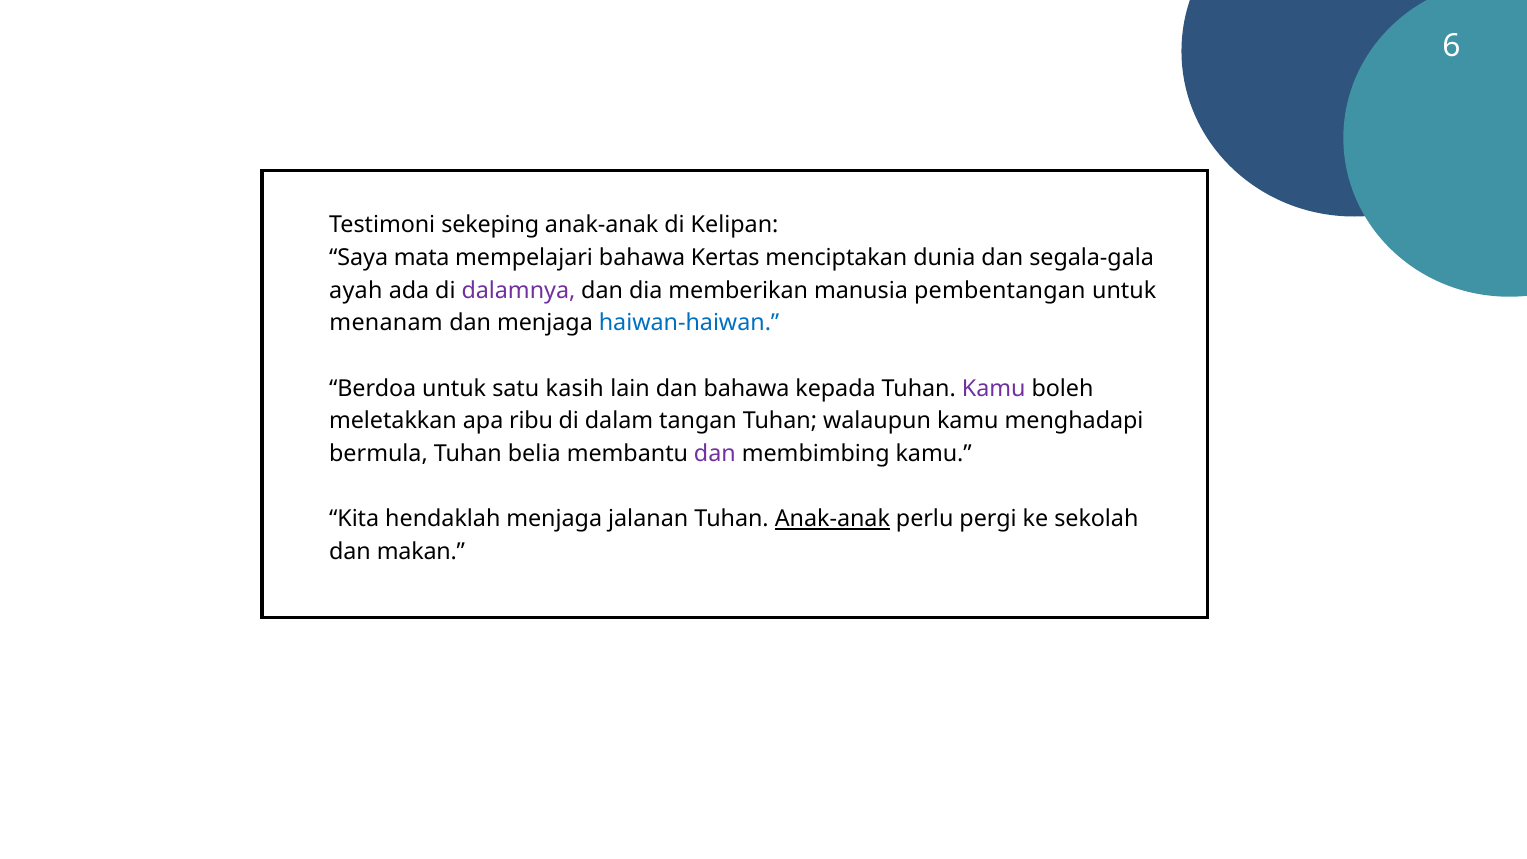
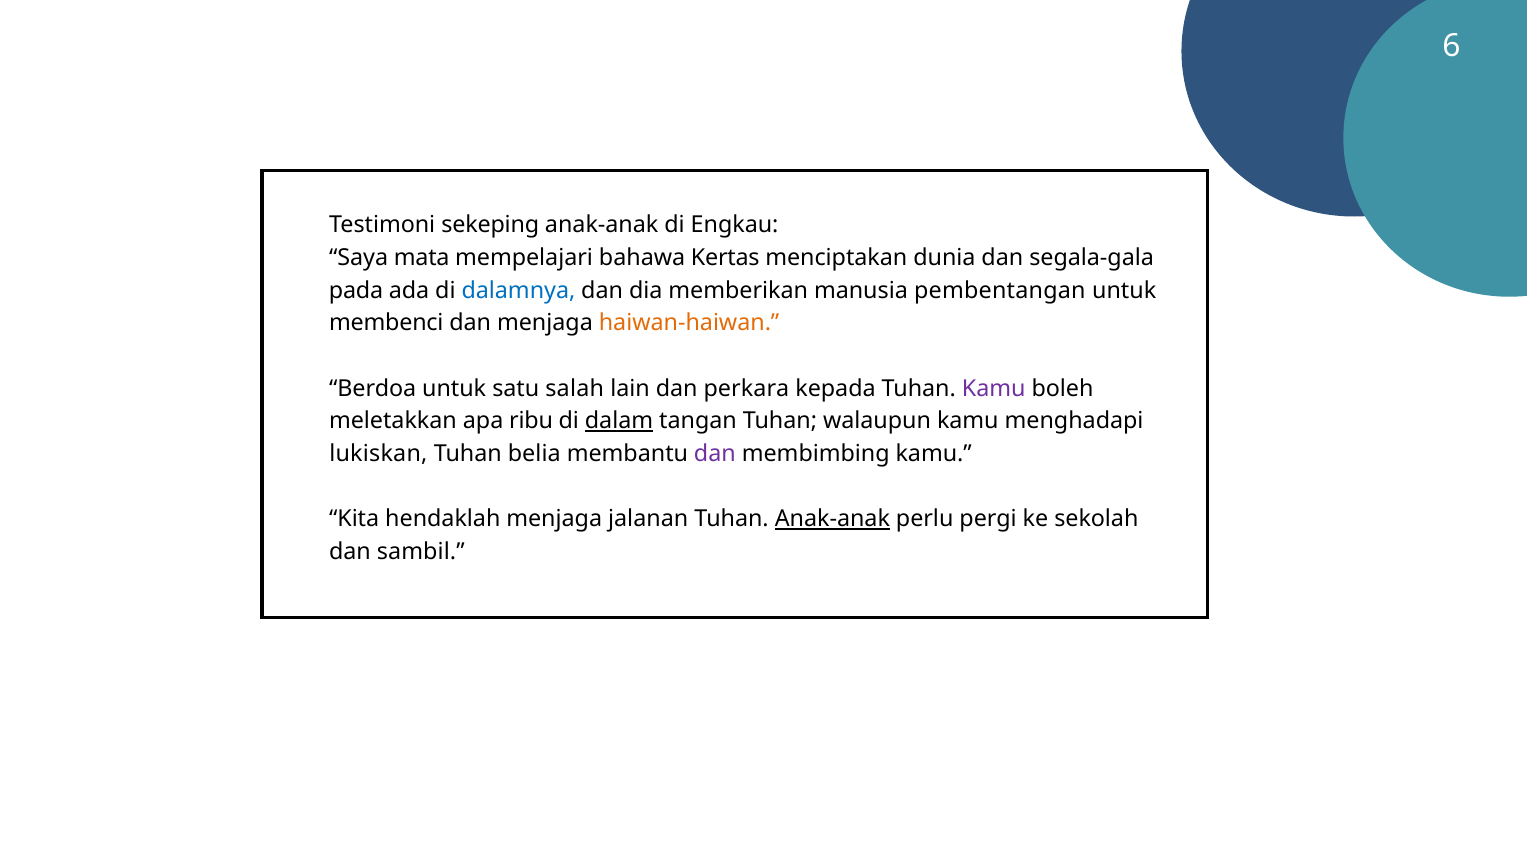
Kelipan: Kelipan -> Engkau
ayah: ayah -> pada
dalamnya colour: purple -> blue
menanam: menanam -> membenci
haiwan-haiwan colour: blue -> orange
kasih: kasih -> salah
dan bahawa: bahawa -> perkara
dalam underline: none -> present
bermula: bermula -> lukiskan
makan: makan -> sambil
